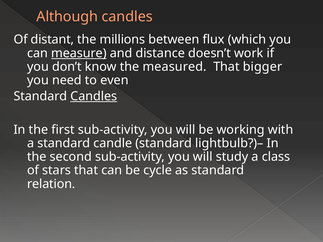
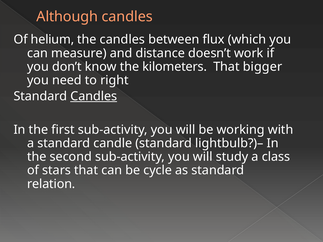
distant: distant -> helium
the millions: millions -> candles
measure underline: present -> none
measured: measured -> kilometers
even: even -> right
